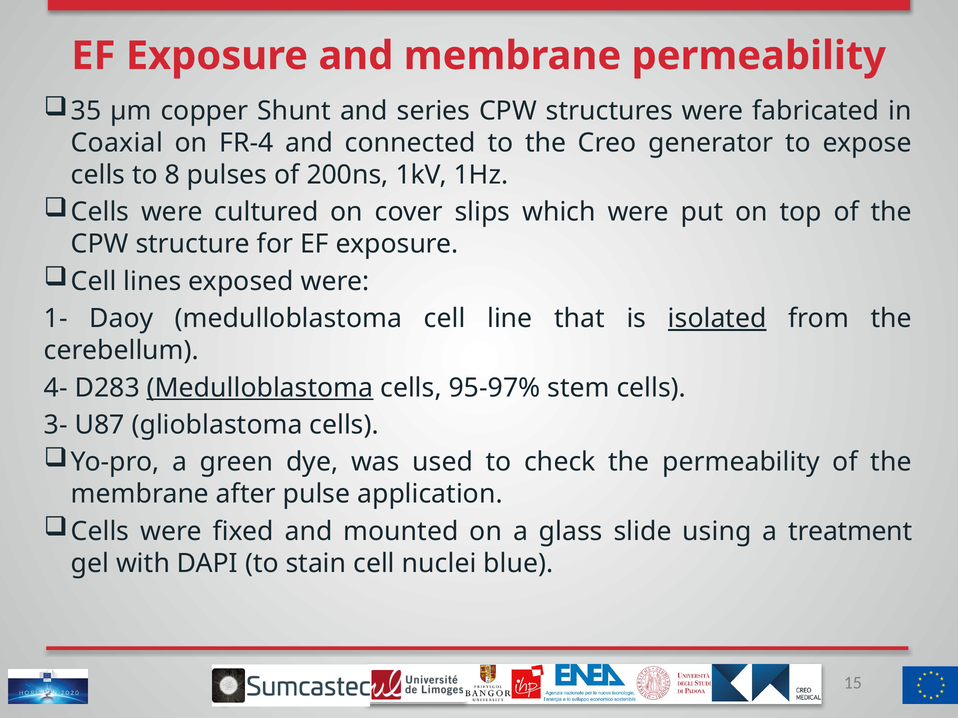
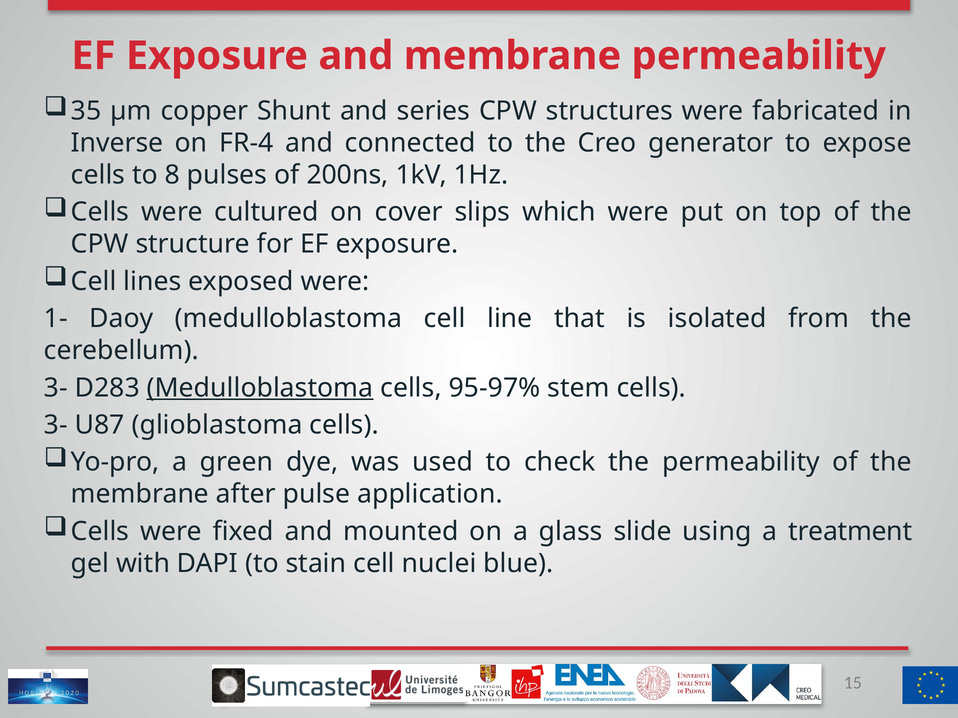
Coaxial: Coaxial -> Inverse
isolated underline: present -> none
4- at (56, 388): 4- -> 3-
